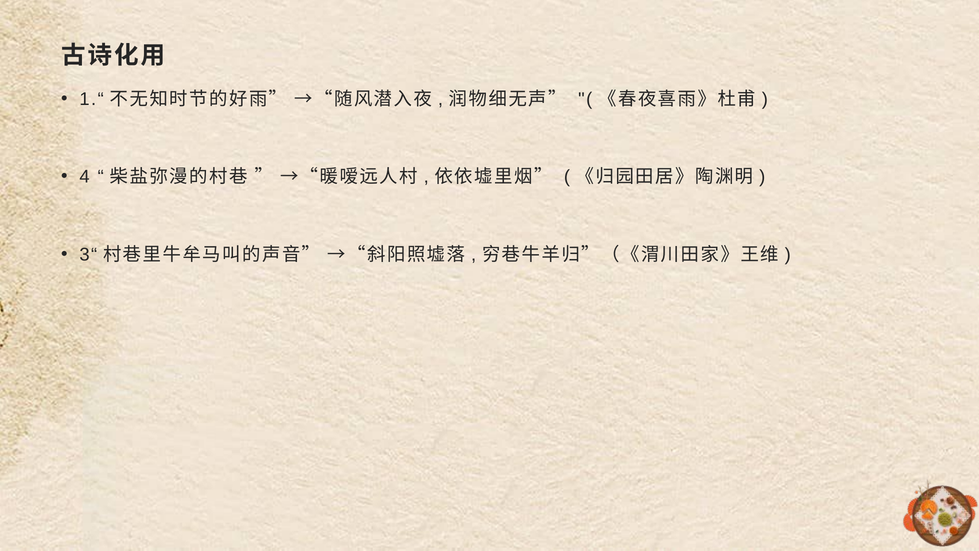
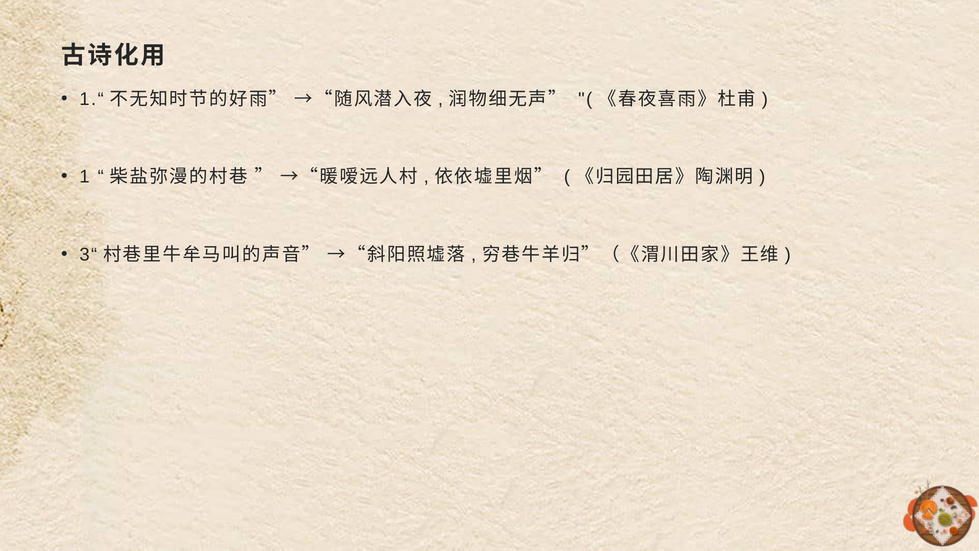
4: 4 -> 1
